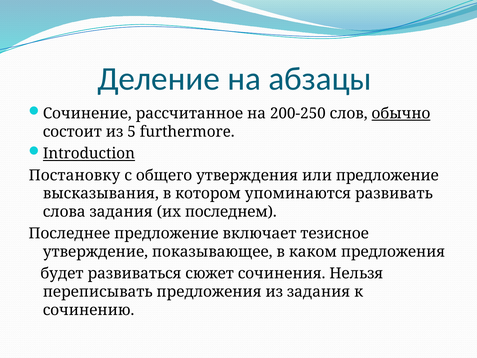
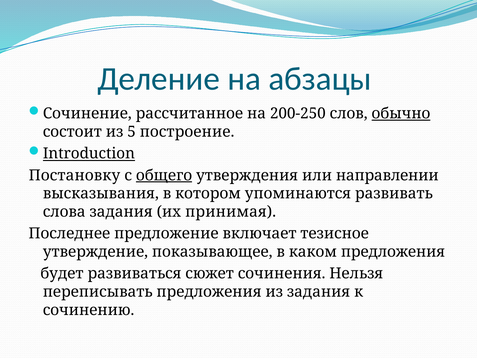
furthermore: furthermore -> построение
общего underline: none -> present
или предложение: предложение -> направлении
последнем: последнем -> принимая
